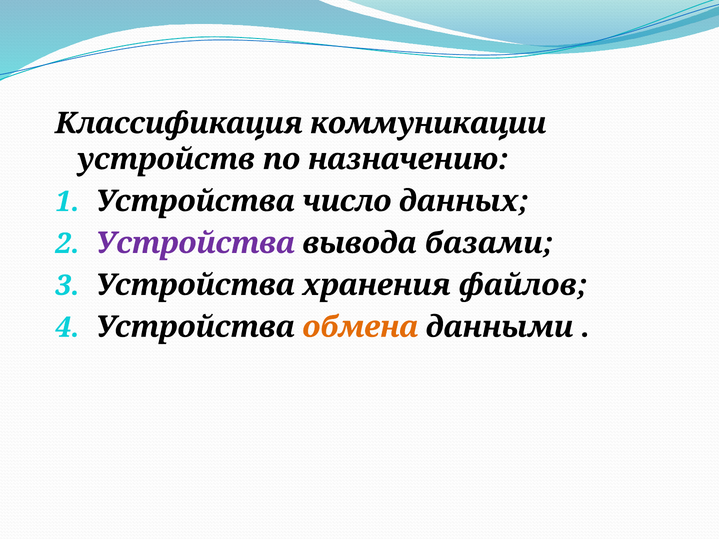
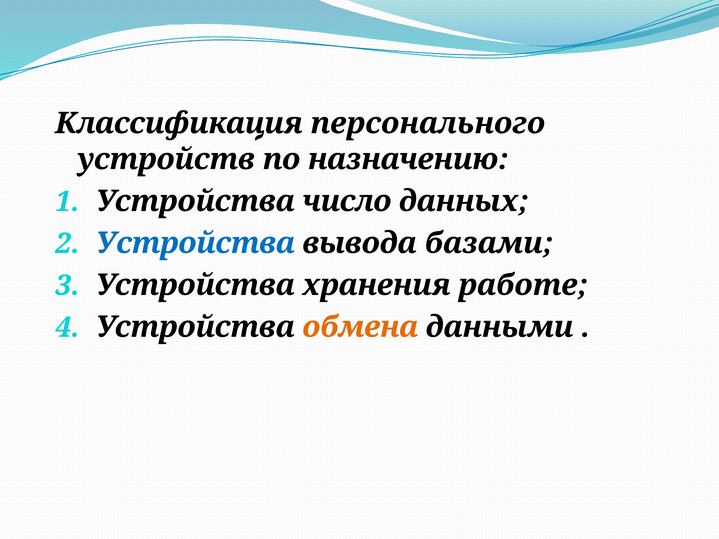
коммуникации: коммуникации -> персонального
Устройства at (195, 243) colour: purple -> blue
файлов: файлов -> работе
